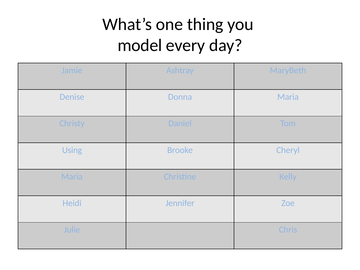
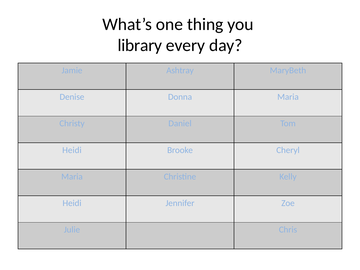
model: model -> library
Using at (72, 150): Using -> Heidi
